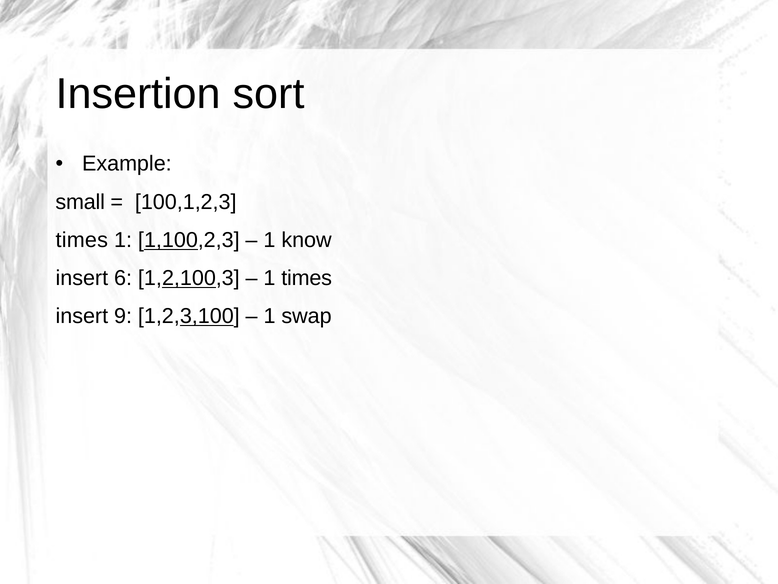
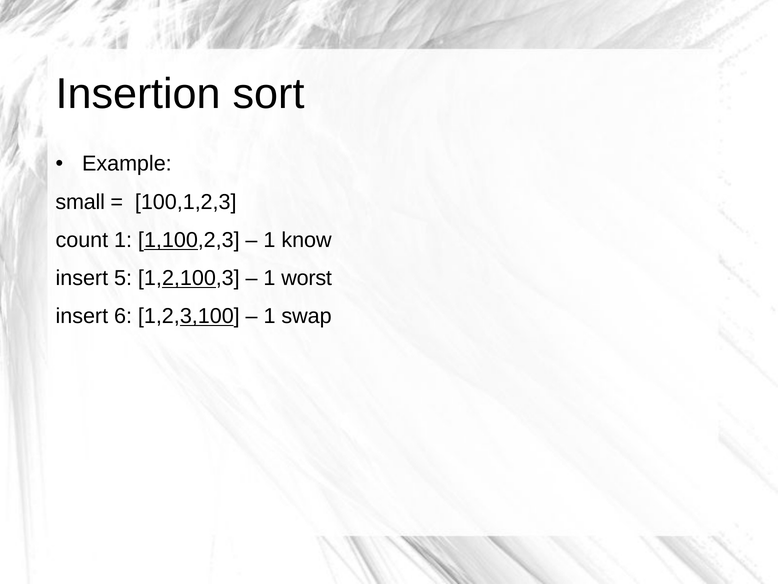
times at (82, 240): times -> count
6: 6 -> 5
1 times: times -> worst
9: 9 -> 6
